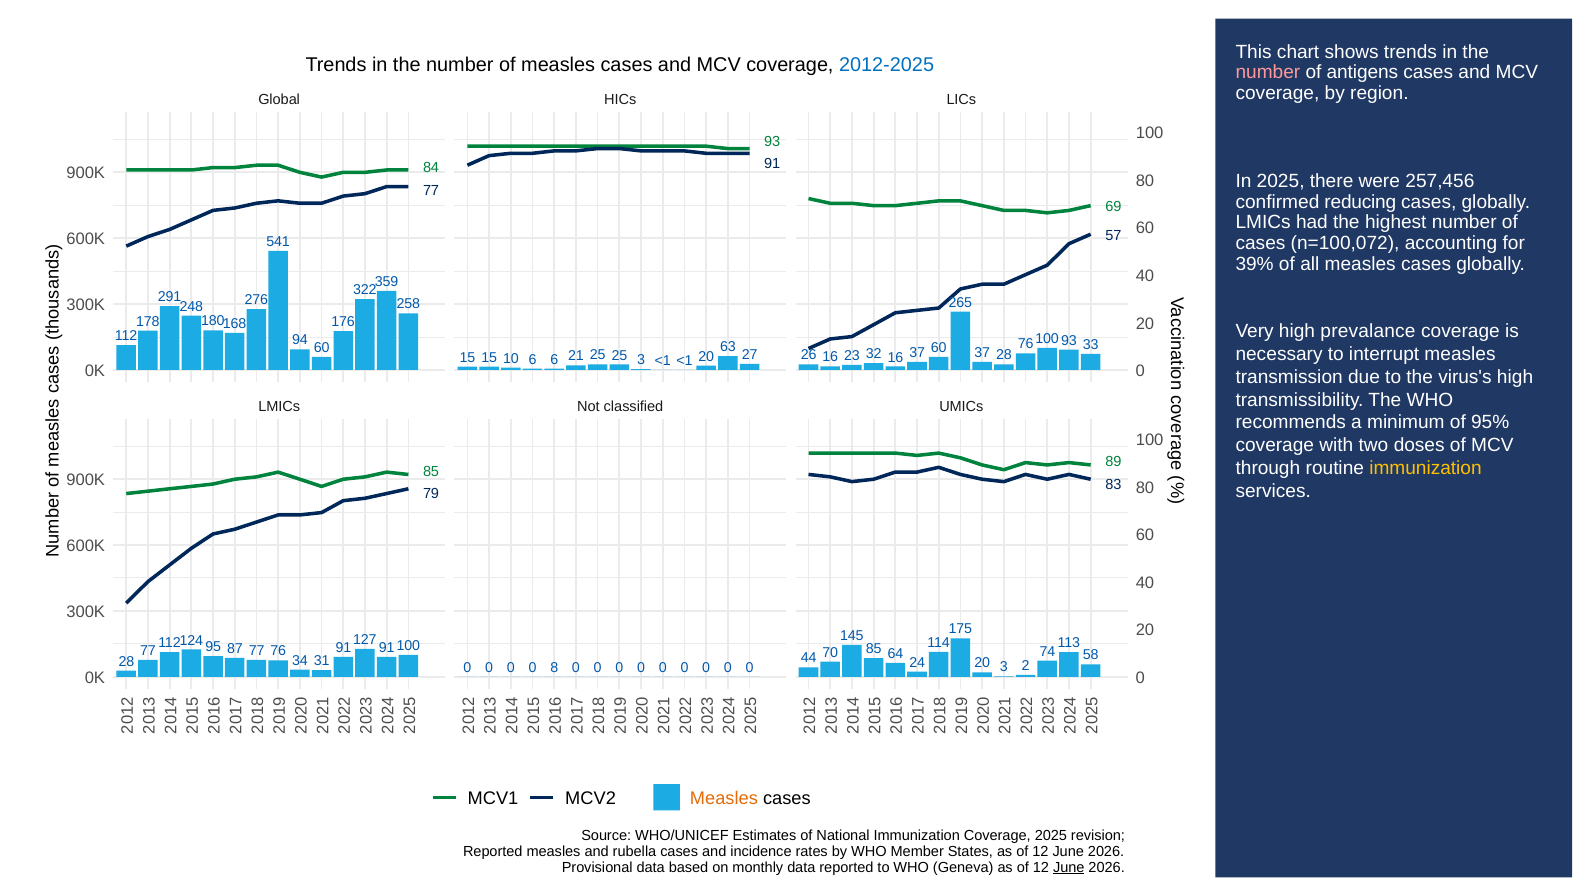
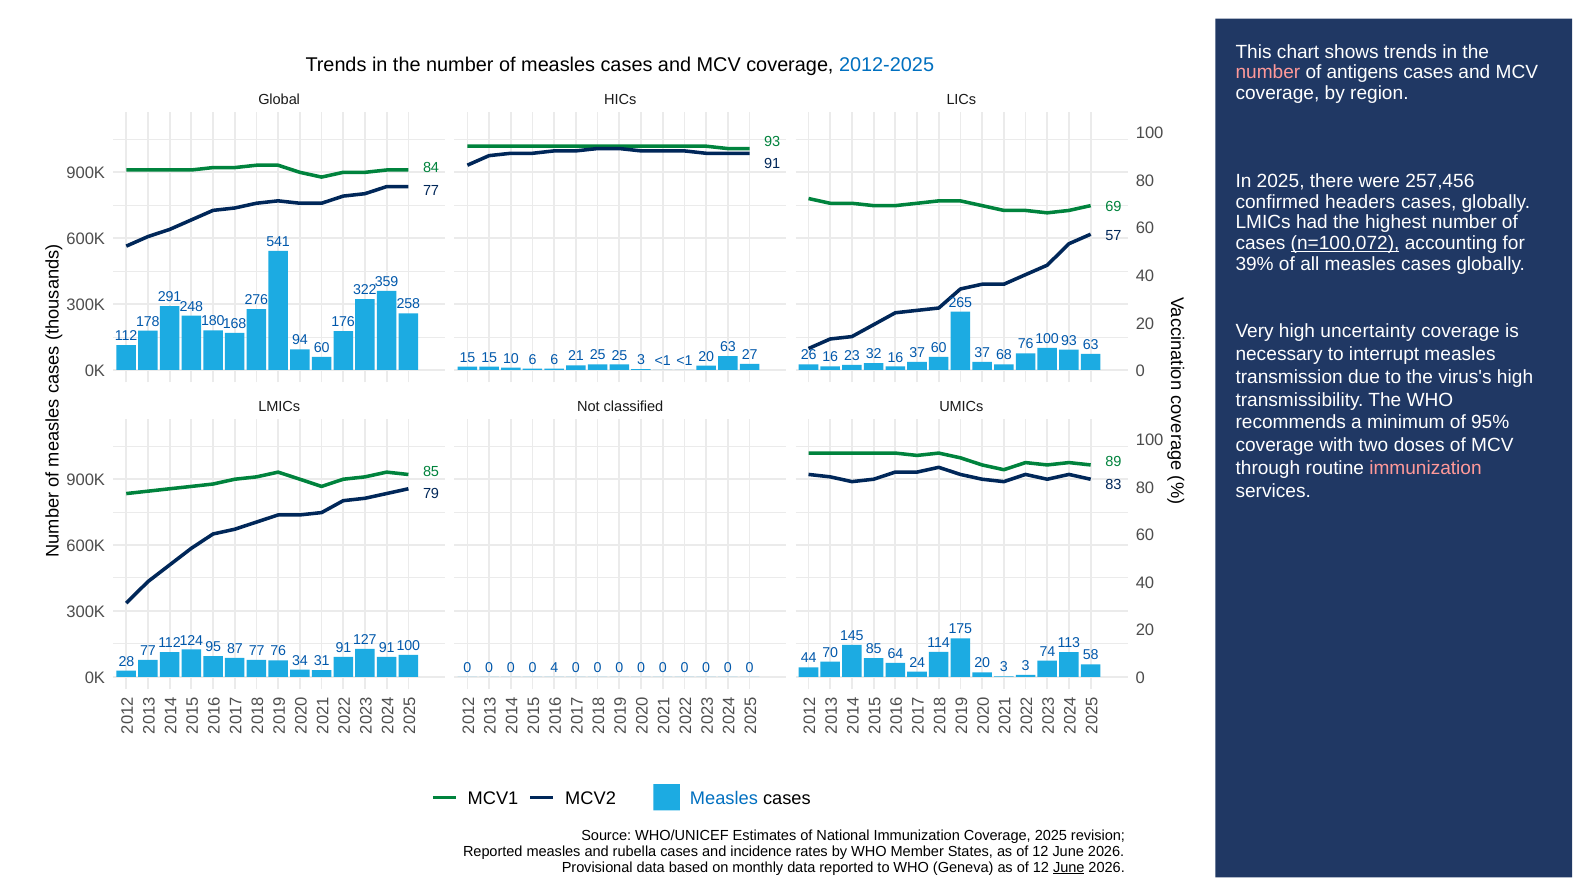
reducing: reducing -> headers
n=100,072 underline: none -> present
prevalance: prevalance -> uncertainty
33 at (1091, 345): 33 -> 63
37 28: 28 -> 68
immunization at (1425, 468) colour: yellow -> pink
20 3 2: 2 -> 3
0 8: 8 -> 4
Measles at (724, 798) colour: orange -> blue
